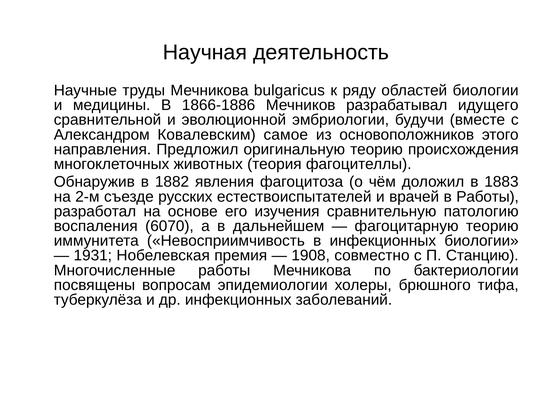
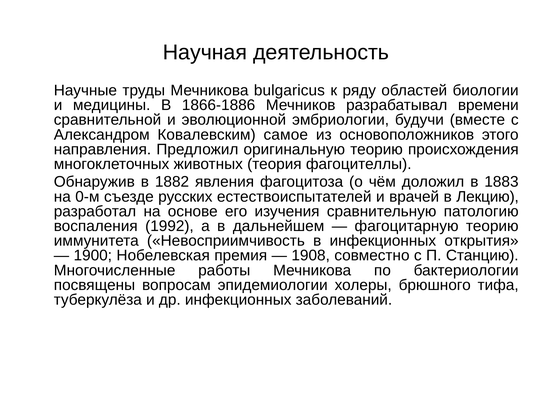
идущего: идущего -> времени
2-м: 2-м -> 0-м
в Работы: Работы -> Лекцию
6070: 6070 -> 1992
инфекционных биологии: биологии -> открытия
1931: 1931 -> 1900
